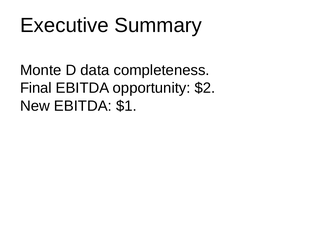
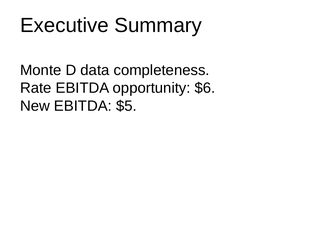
Final: Final -> Rate
$2: $2 -> $6
$1: $1 -> $5
